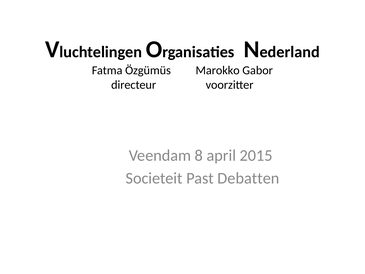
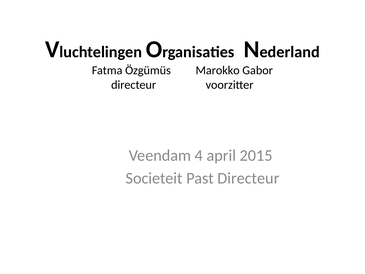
8: 8 -> 4
Past Debatten: Debatten -> Directeur
